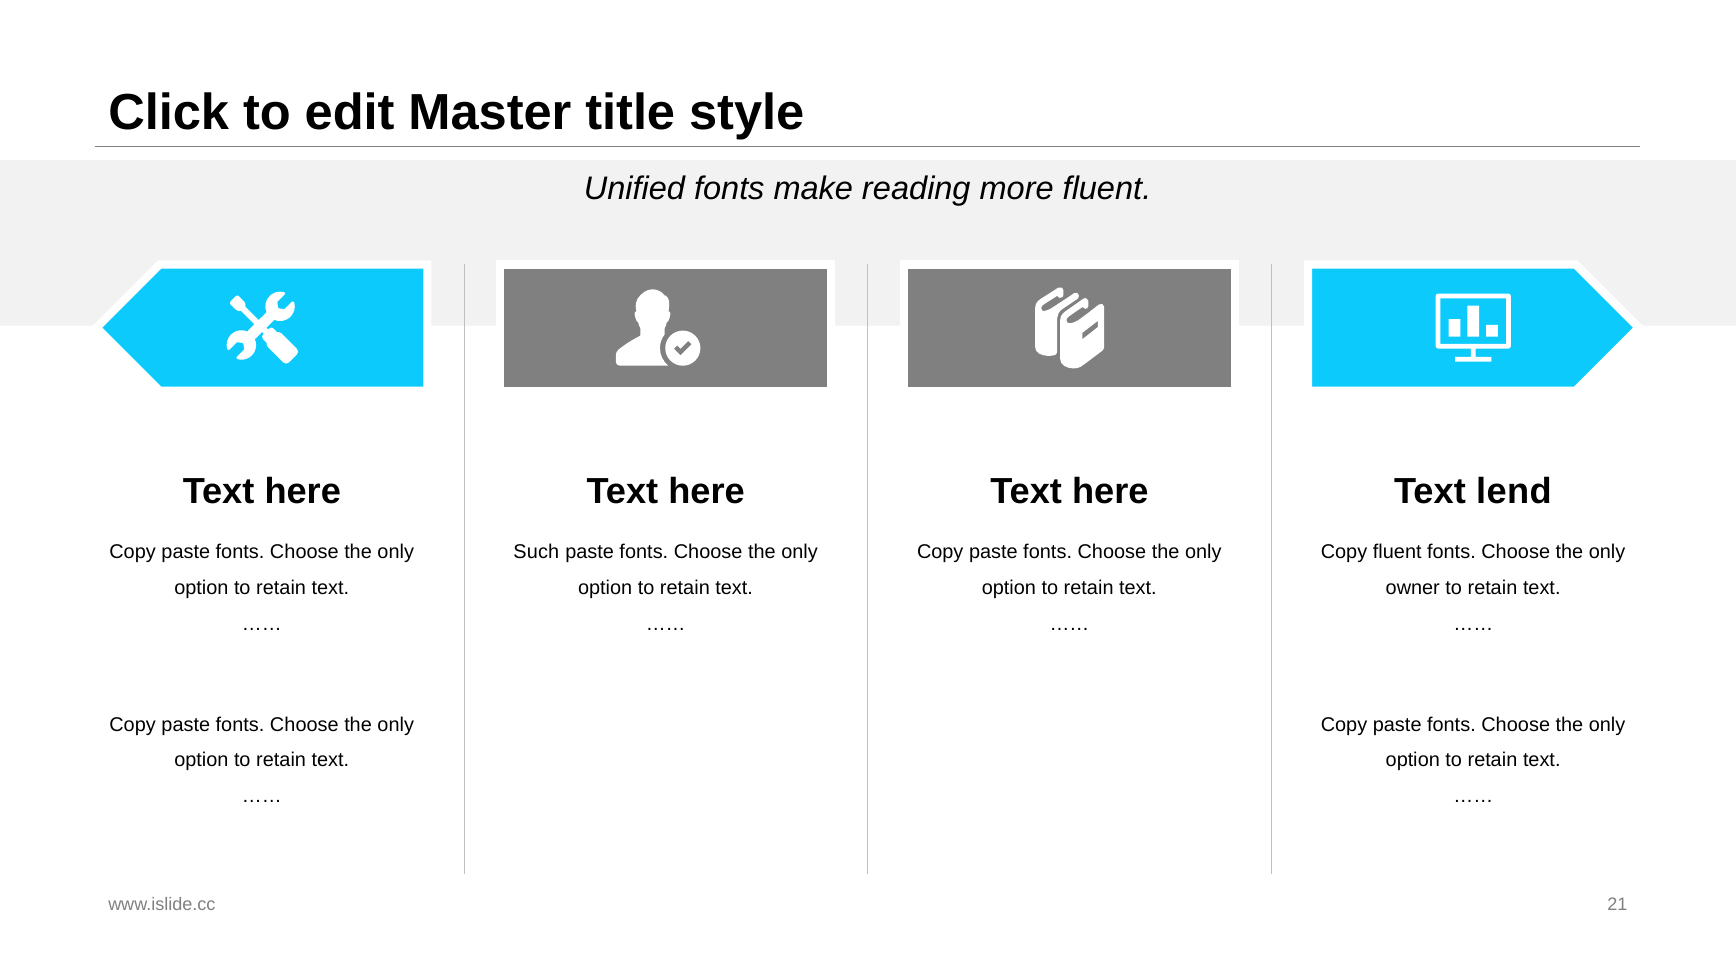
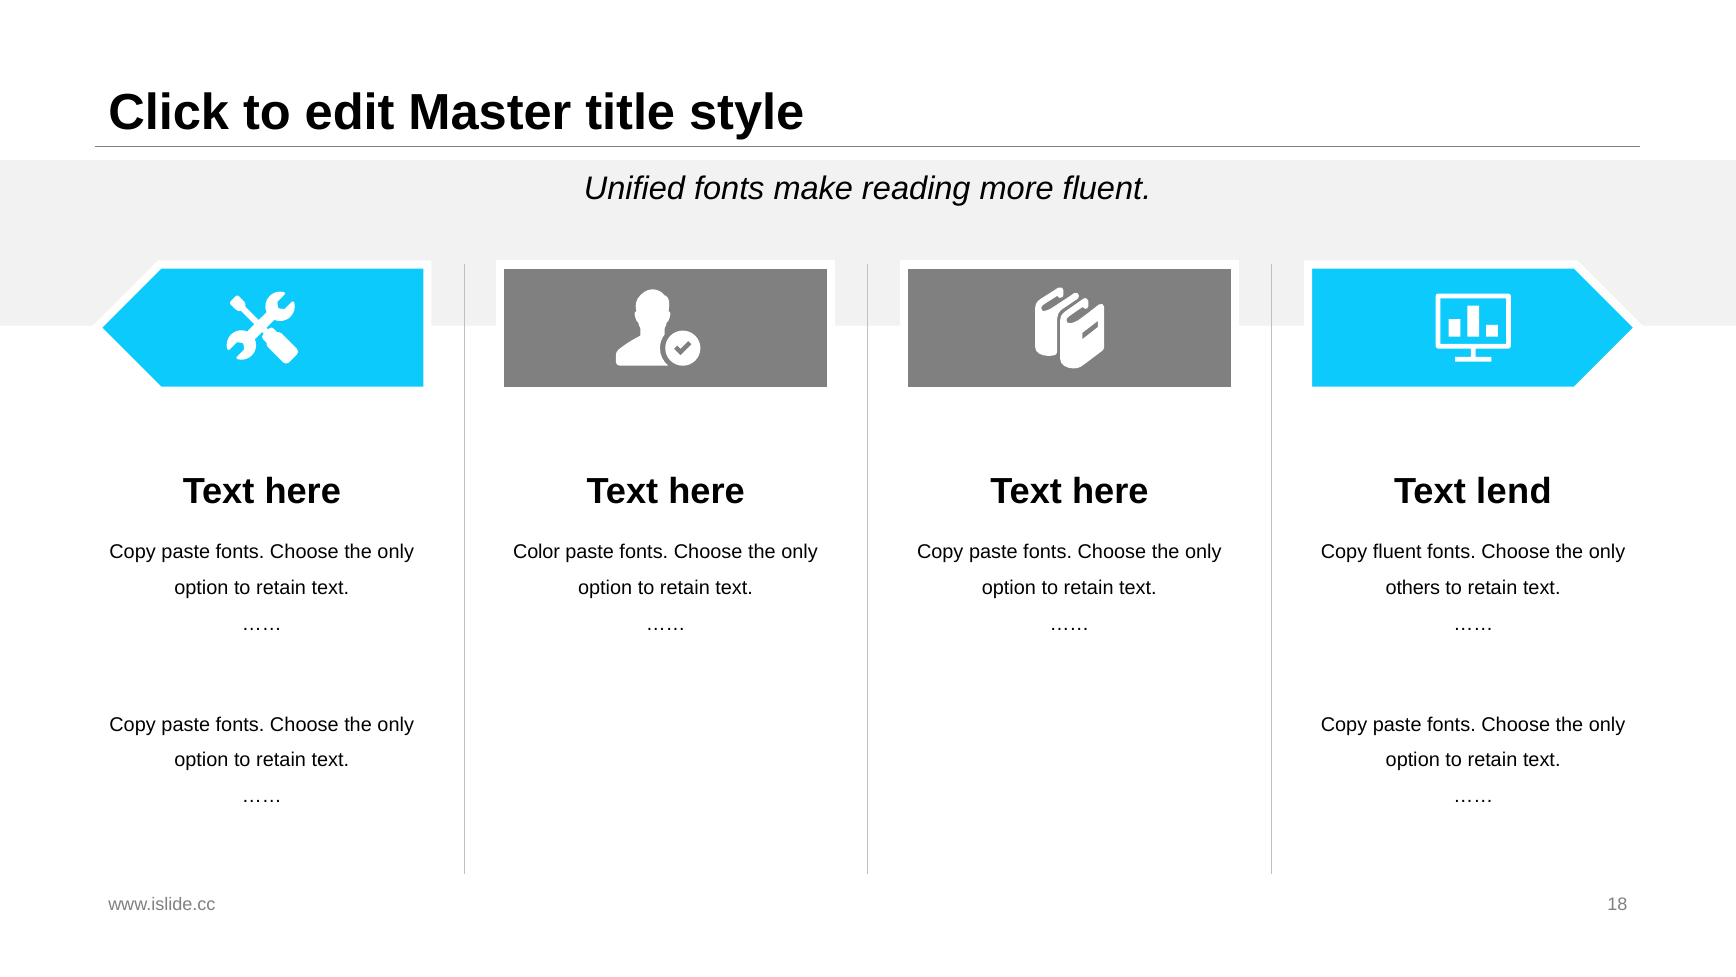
Such: Such -> Color
owner: owner -> others
21: 21 -> 18
